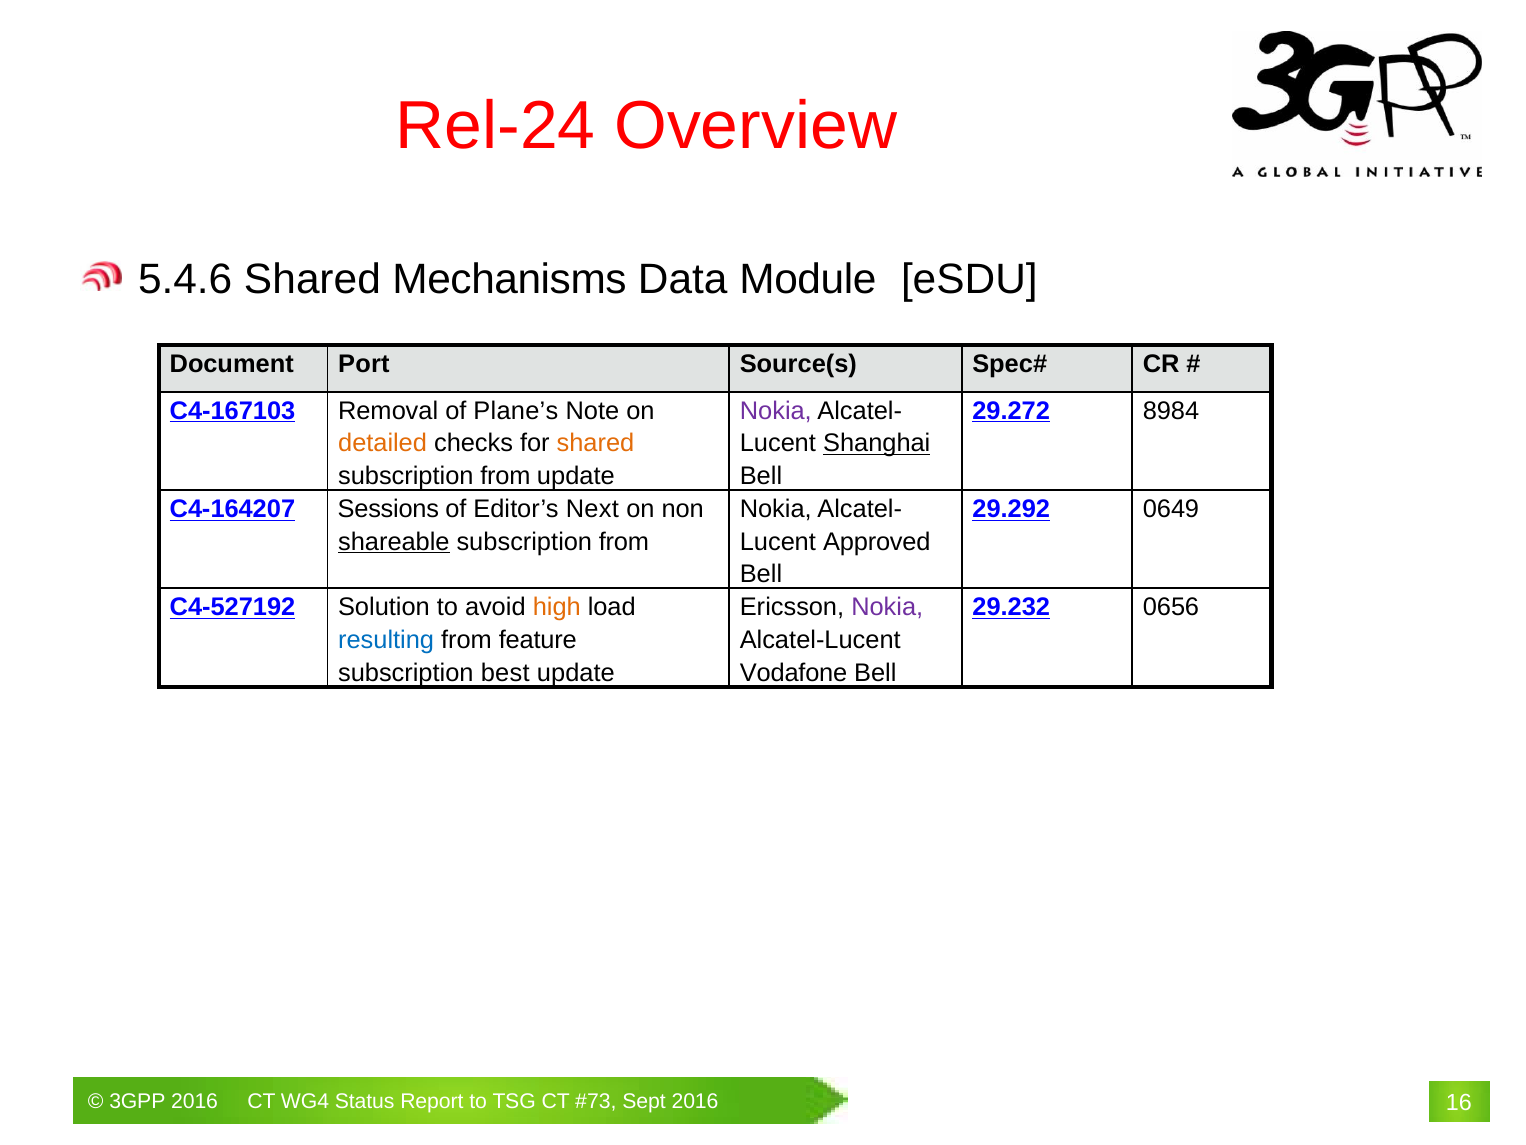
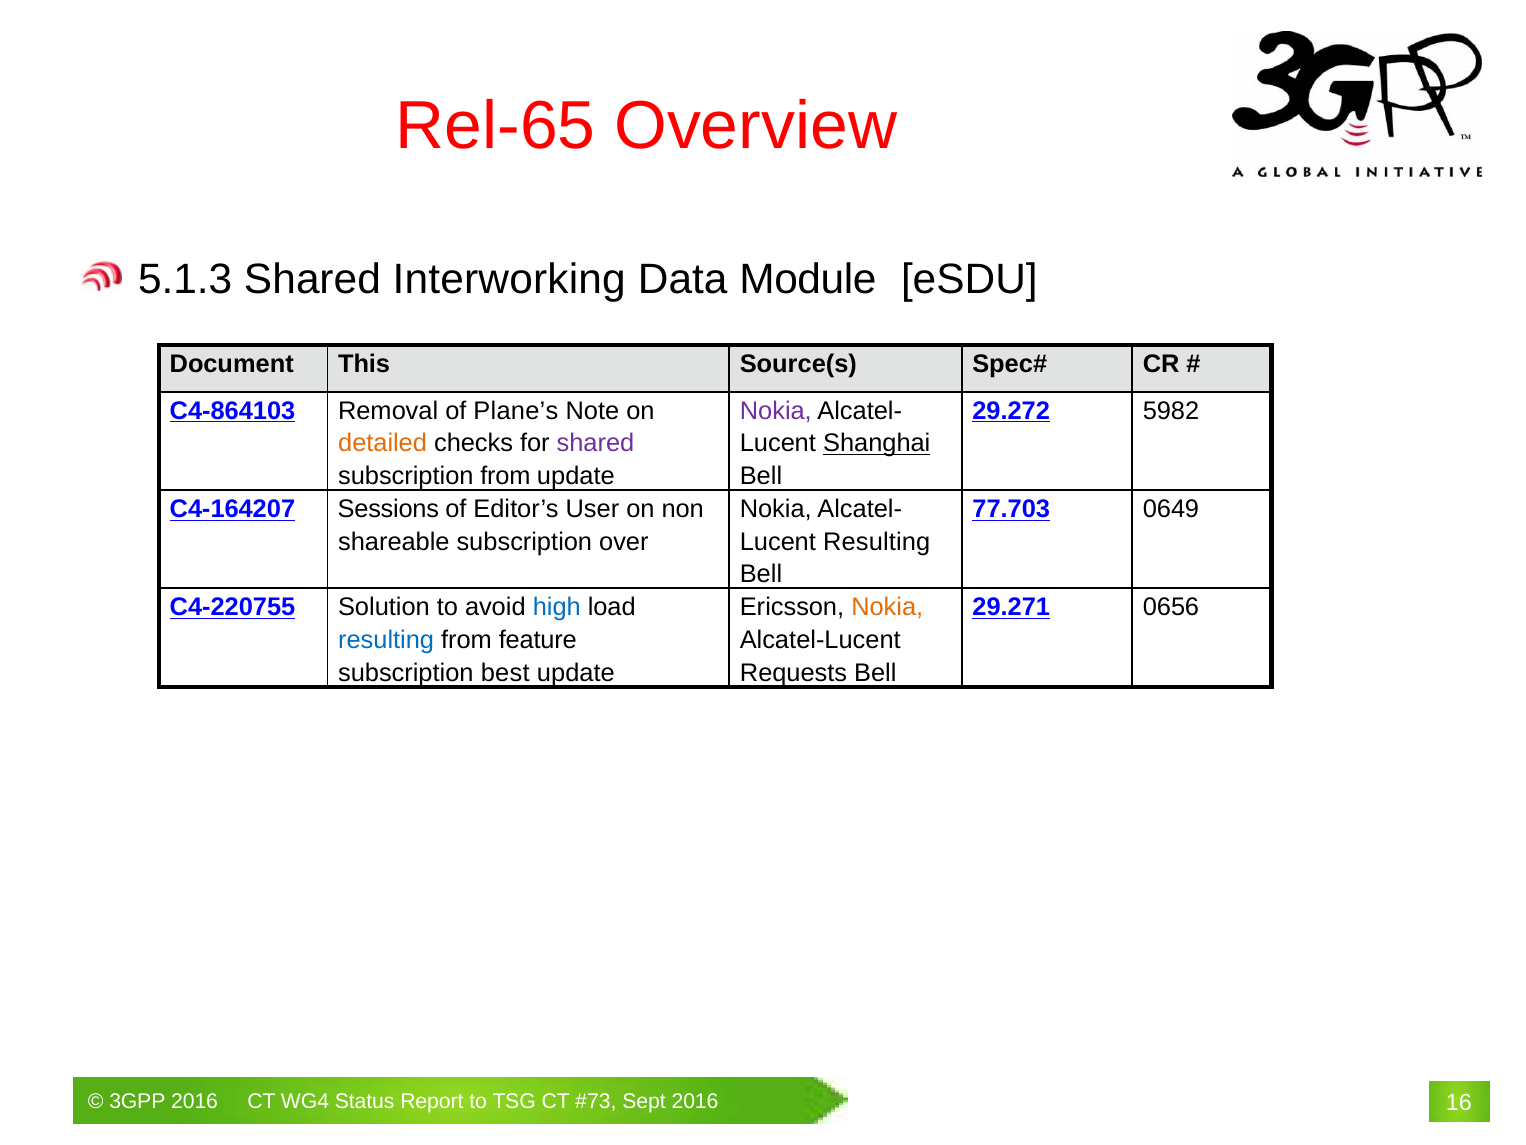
Rel-24: Rel-24 -> Rel-65
5.4.6: 5.4.6 -> 5.1.3
Mechanisms: Mechanisms -> Interworking
Port: Port -> This
C4-167103: C4-167103 -> C4-864103
8984: 8984 -> 5982
shared at (595, 443) colour: orange -> purple
Next: Next -> User
29.292: 29.292 -> 77.703
shareable underline: present -> none
from at (624, 542): from -> over
Approved at (877, 542): Approved -> Resulting
C4-527192: C4-527192 -> C4-220755
high colour: orange -> blue
Nokia at (887, 607) colour: purple -> orange
29.232: 29.232 -> 29.271
Vodafone: Vodafone -> Requests
